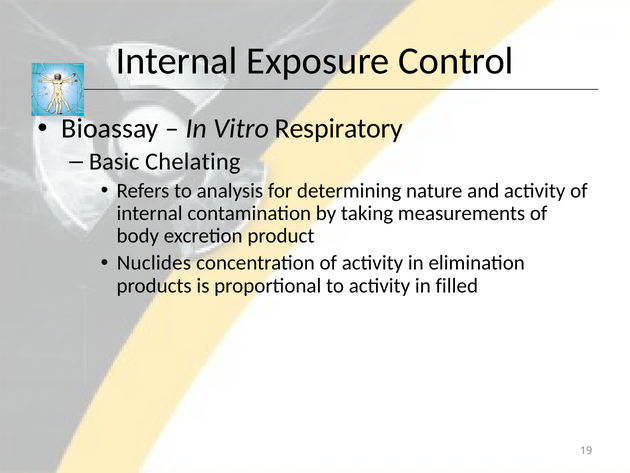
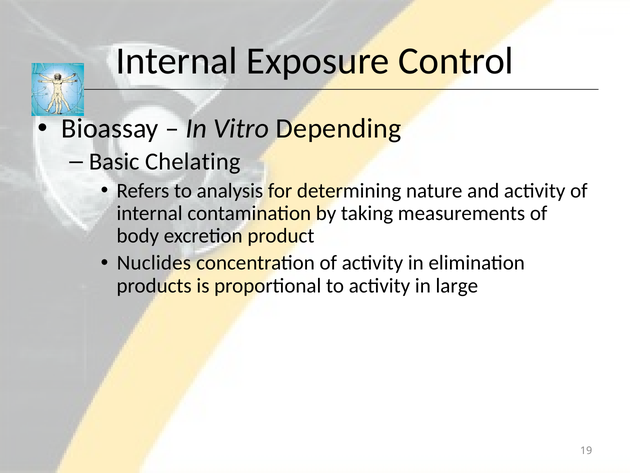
Respiratory: Respiratory -> Depending
filled: filled -> large
